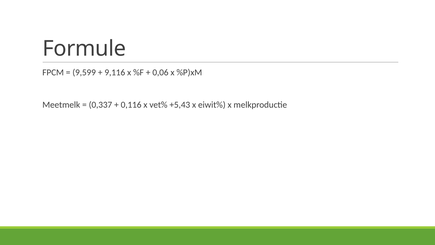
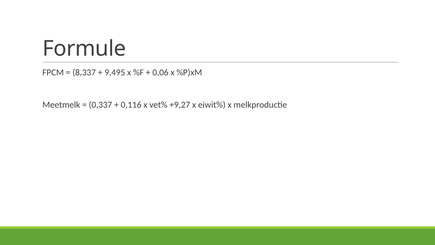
9,599: 9,599 -> 8,337
9,116: 9,116 -> 9,495
+5,43: +5,43 -> +9,27
